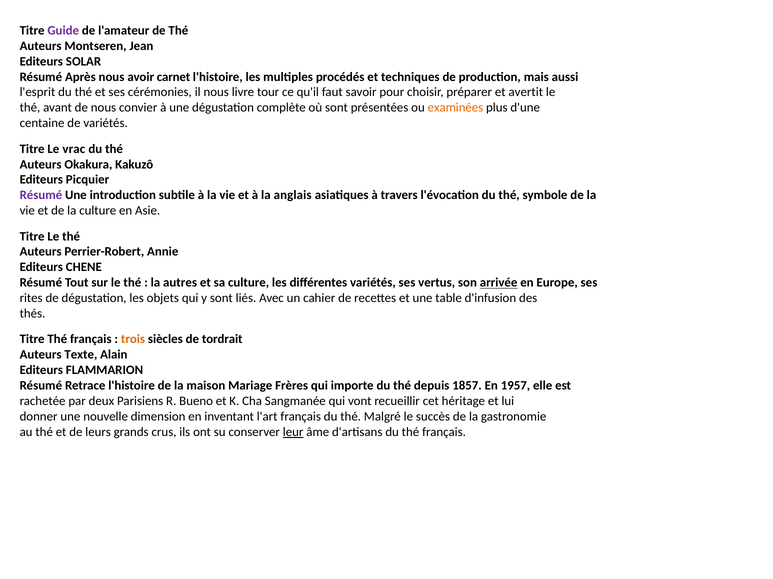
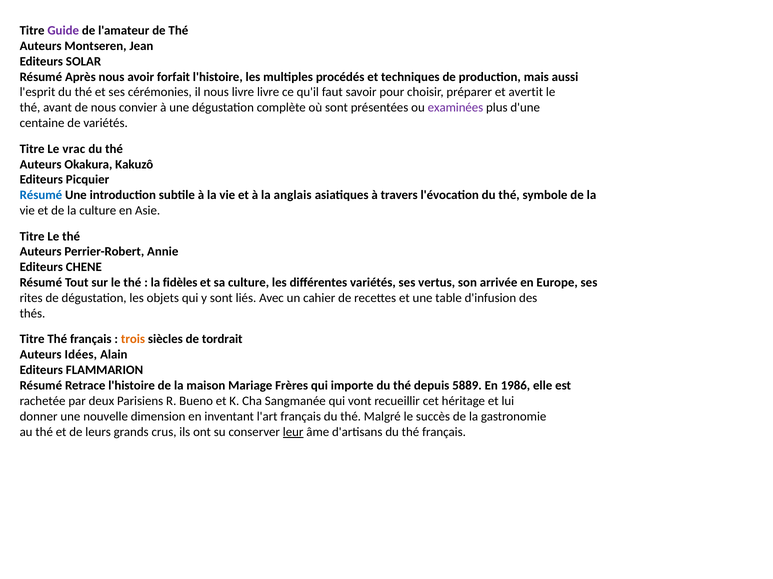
carnet: carnet -> forfait
livre tour: tour -> livre
examinées colour: orange -> purple
Résumé at (41, 195) colour: purple -> blue
autres: autres -> fidèles
arrivée underline: present -> none
Texte: Texte -> Idées
1857: 1857 -> 5889
1957: 1957 -> 1986
